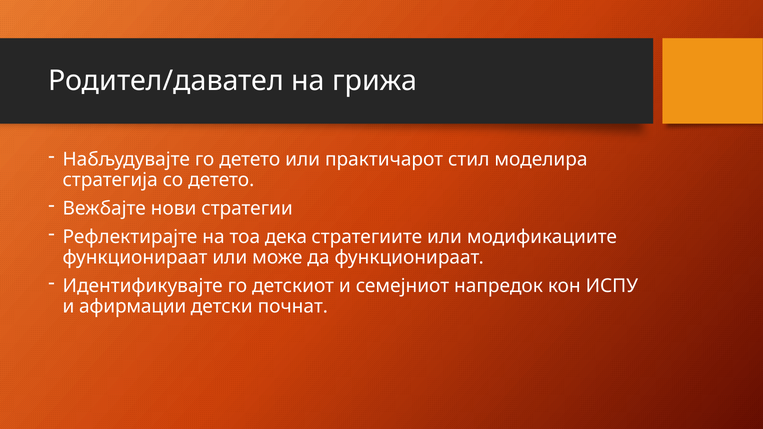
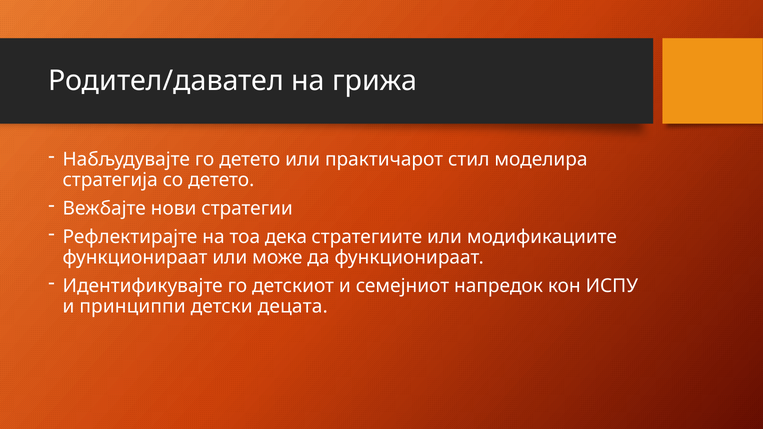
афирмации: афирмации -> принциппи
почнат: почнат -> децата
